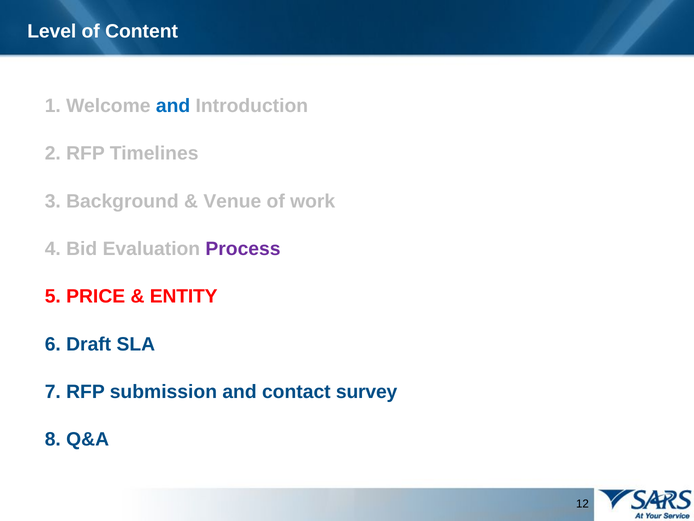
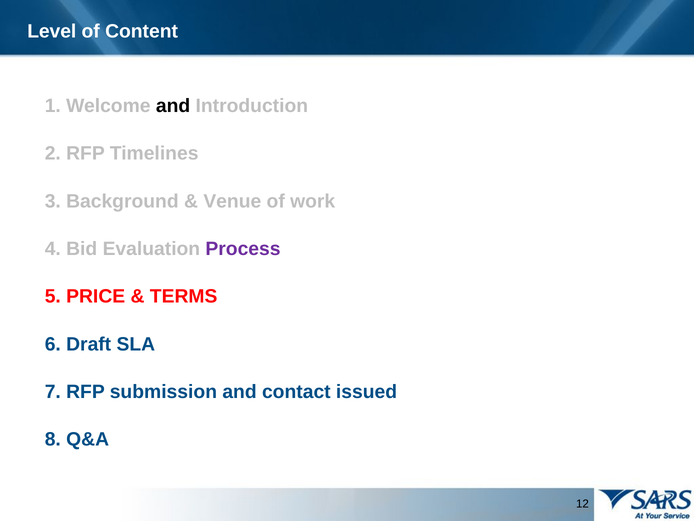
and at (173, 106) colour: blue -> black
ENTITY: ENTITY -> TERMS
survey: survey -> issued
